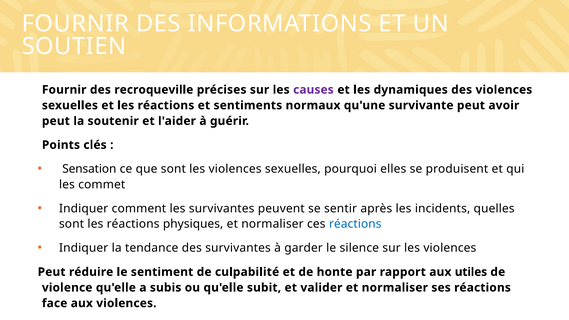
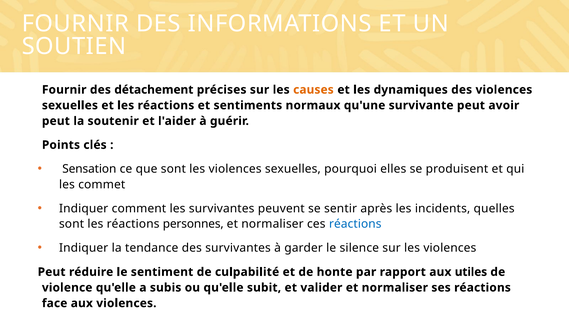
recroqueville: recroqueville -> détachement
causes colour: purple -> orange
physiques: physiques -> personnes
